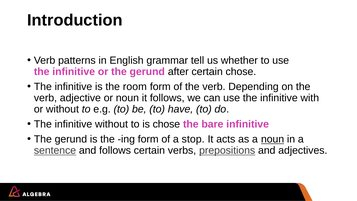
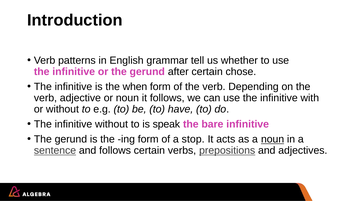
room: room -> when
is chose: chose -> speak
